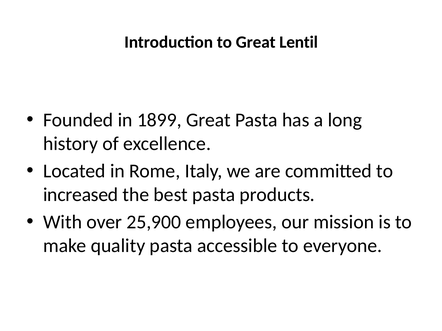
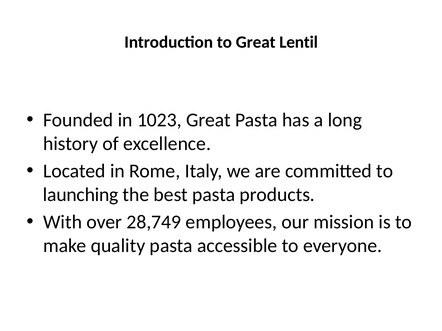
1899: 1899 -> 1023
increased: increased -> launching
25,900: 25,900 -> 28,749
